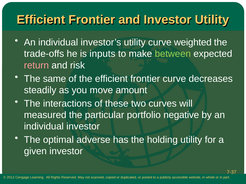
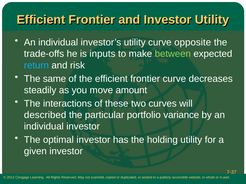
weighted: weighted -> opposite
return colour: pink -> light blue
measured: measured -> described
negative: negative -> variance
optimal adverse: adverse -> investor
